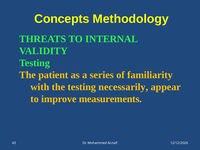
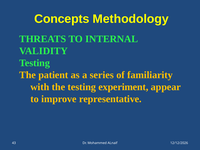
necessarily: necessarily -> experiment
measurements: measurements -> representative
